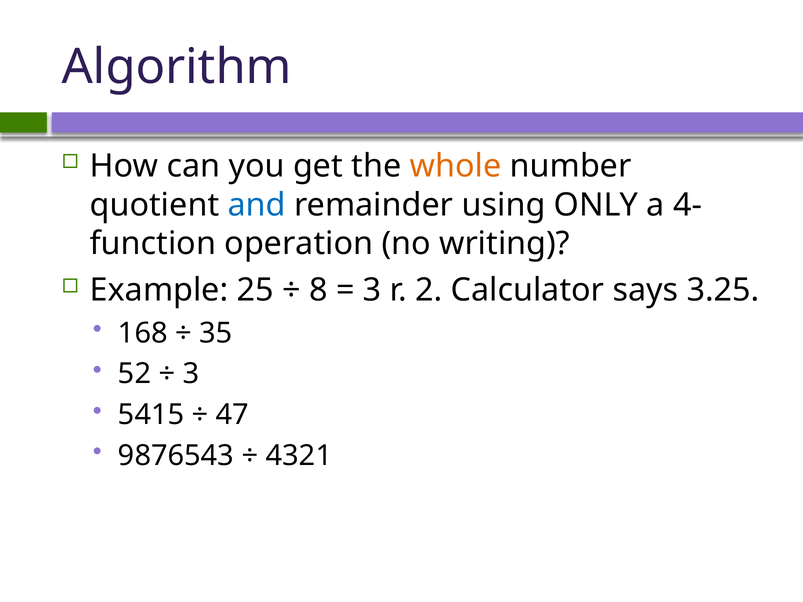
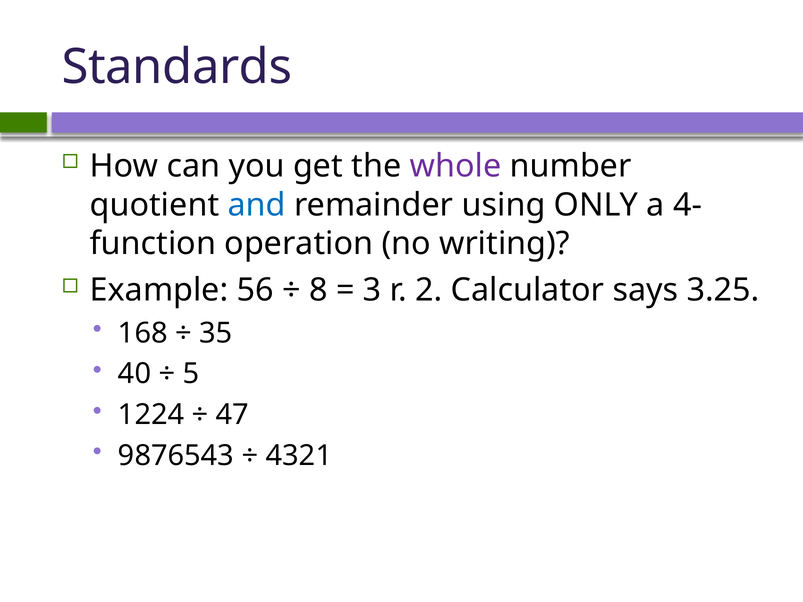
Algorithm: Algorithm -> Standards
whole colour: orange -> purple
25: 25 -> 56
52: 52 -> 40
3 at (191, 374): 3 -> 5
5415: 5415 -> 1224
